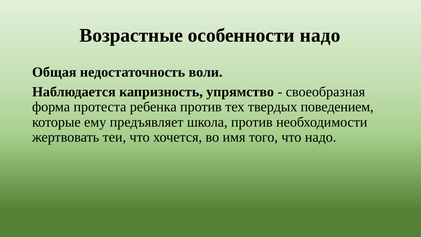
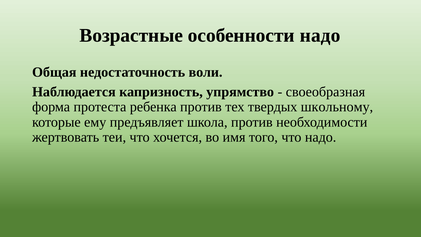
поведением: поведением -> школьному
